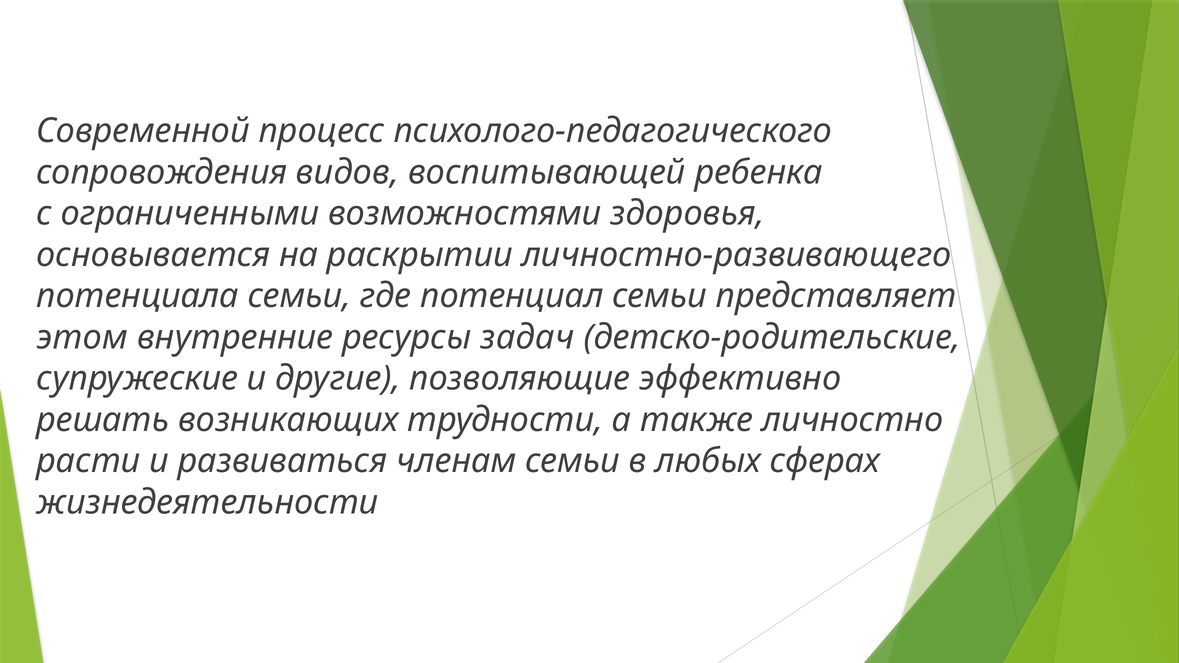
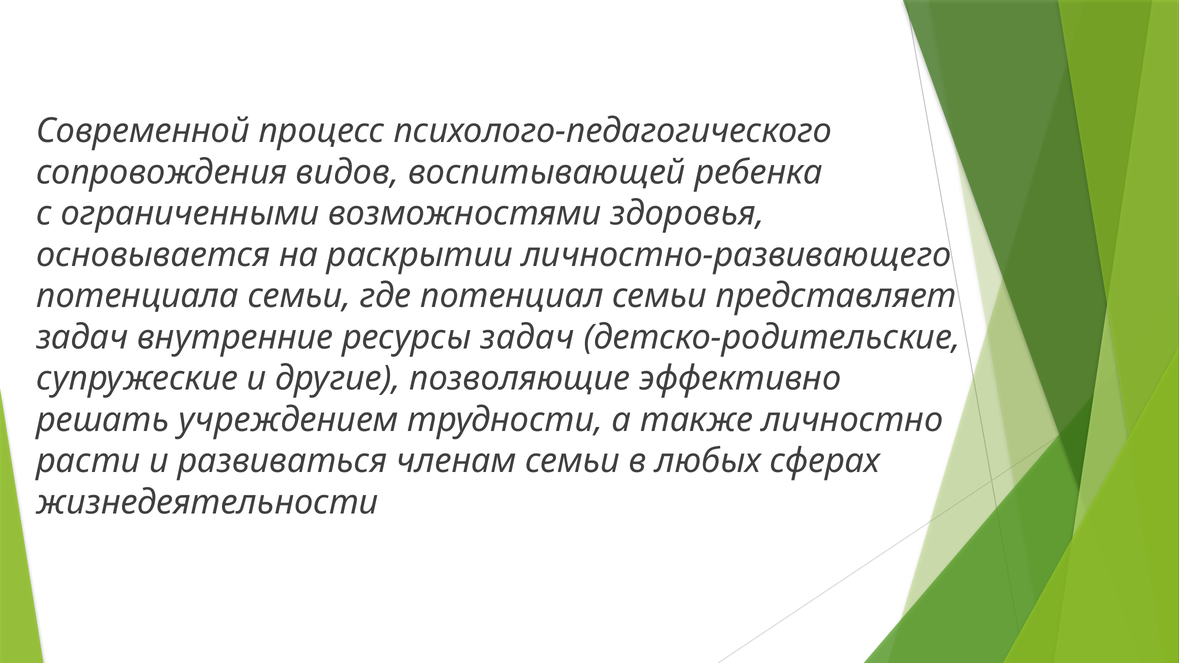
этом at (82, 337): этом -> задач
возникающих: возникающих -> учреждением
